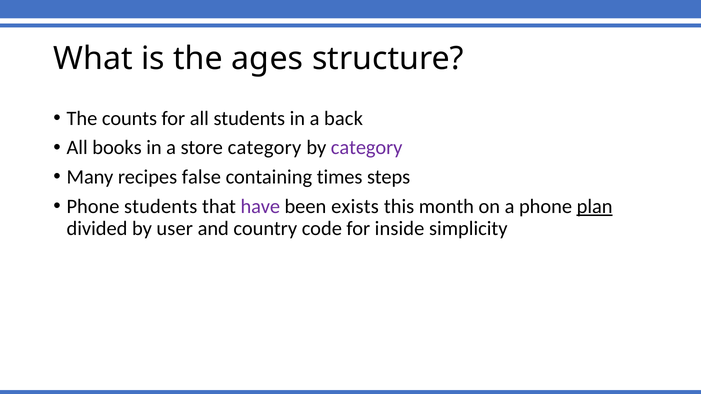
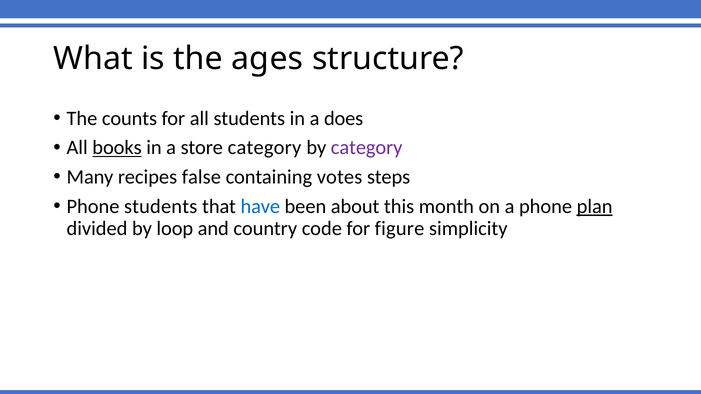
back: back -> does
books underline: none -> present
times: times -> votes
have colour: purple -> blue
exists: exists -> about
user: user -> loop
inside: inside -> figure
